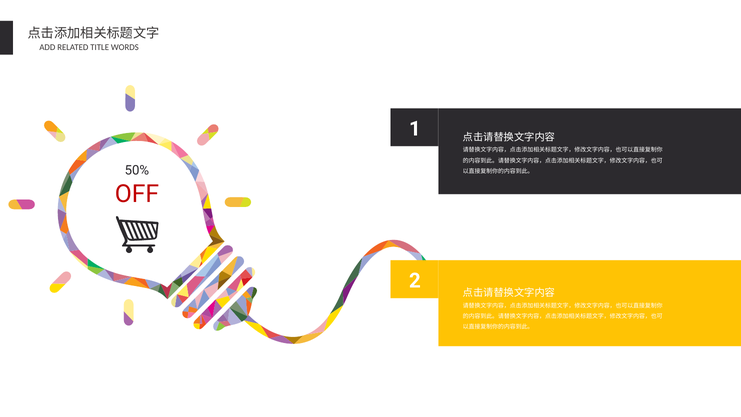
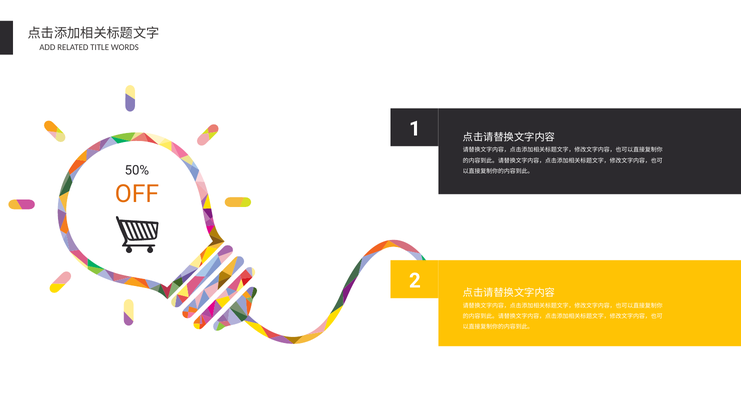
OFF colour: red -> orange
